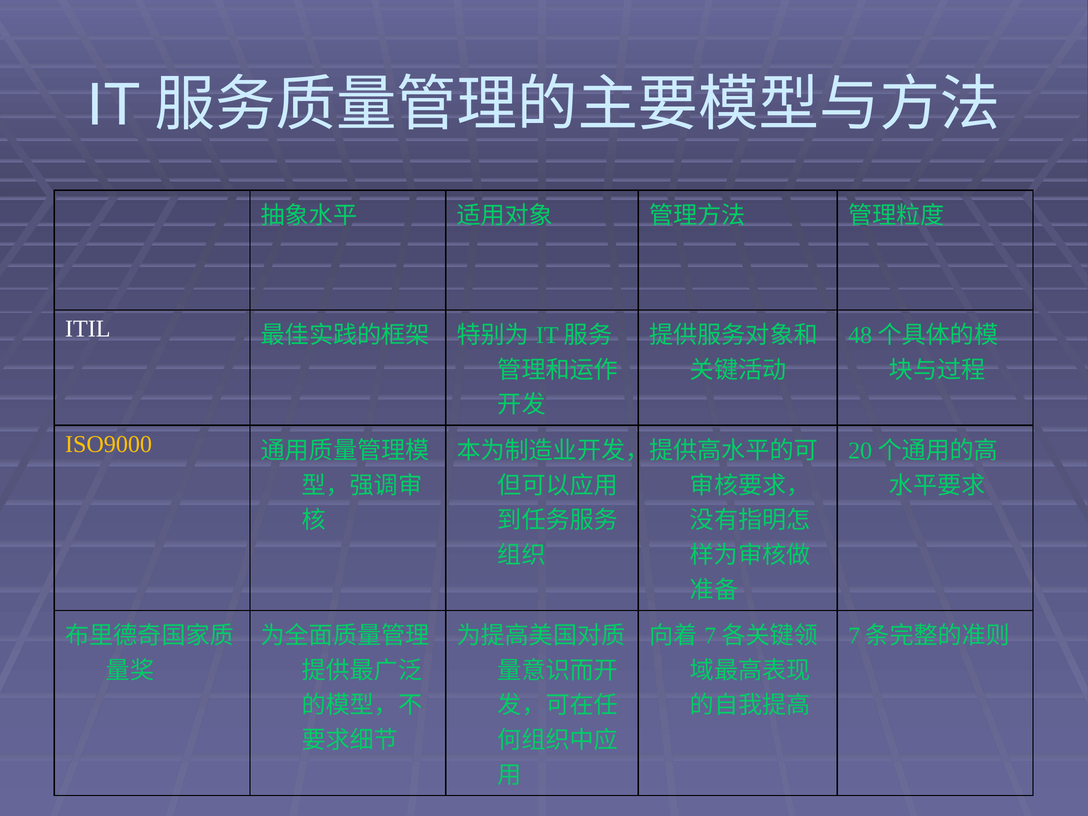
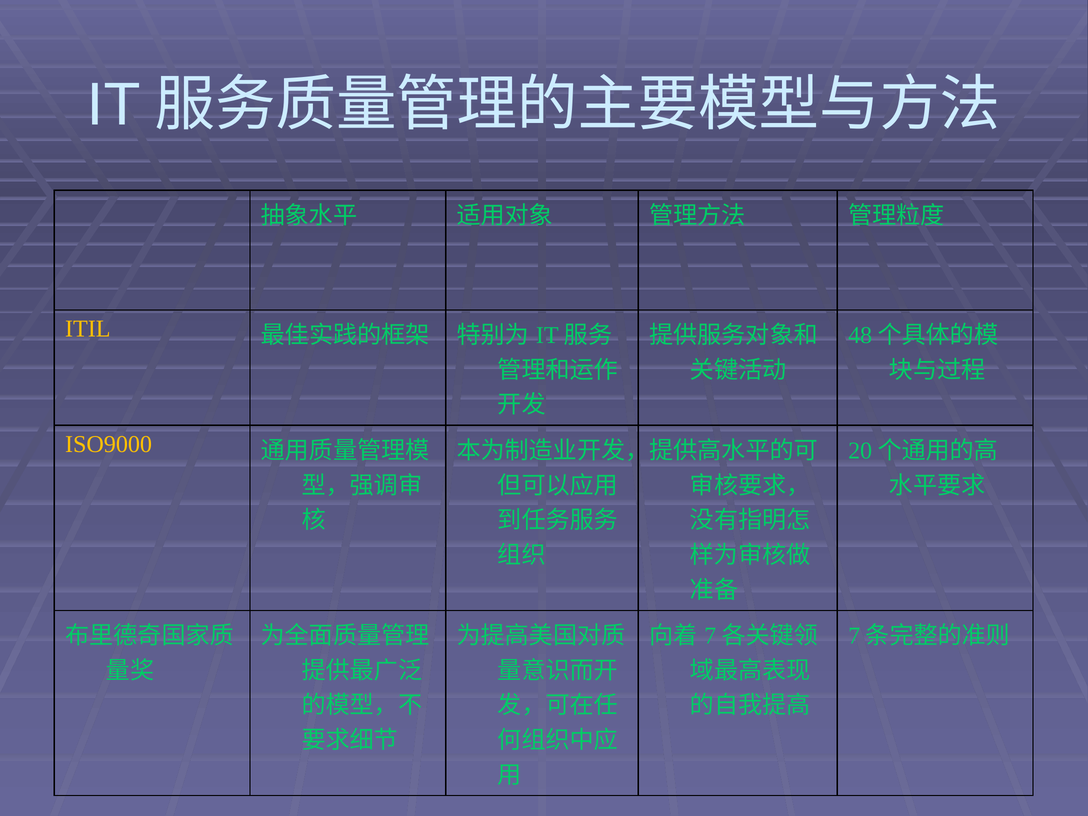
ITIL colour: white -> yellow
